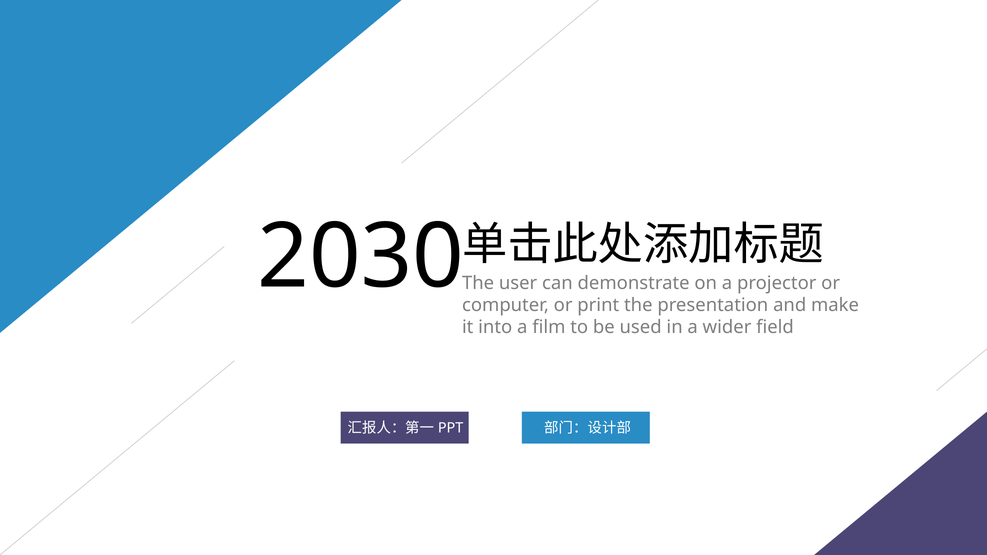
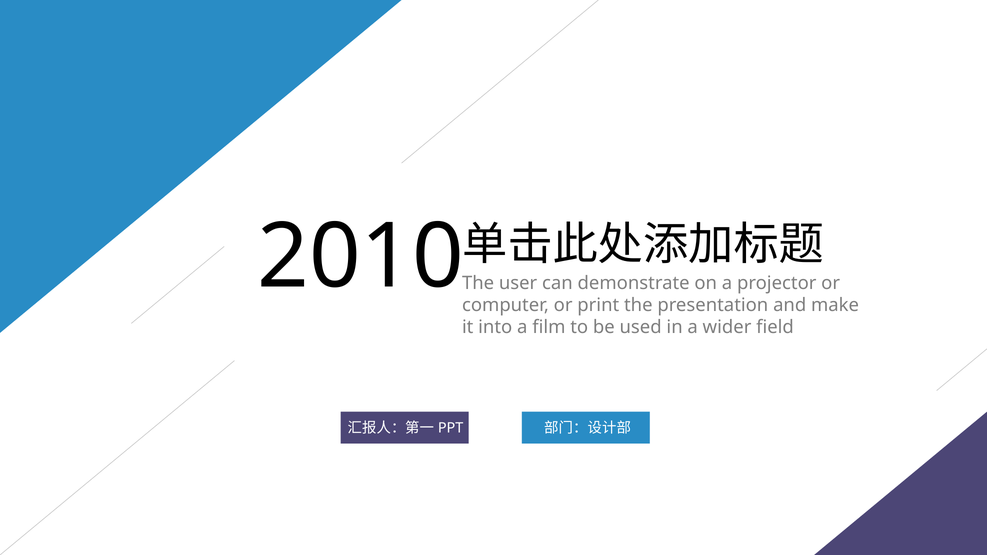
2030: 2030 -> 2010
